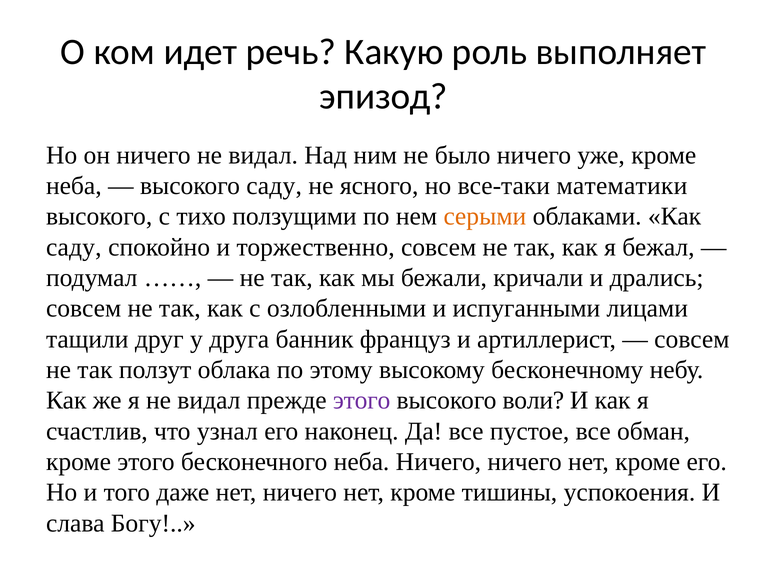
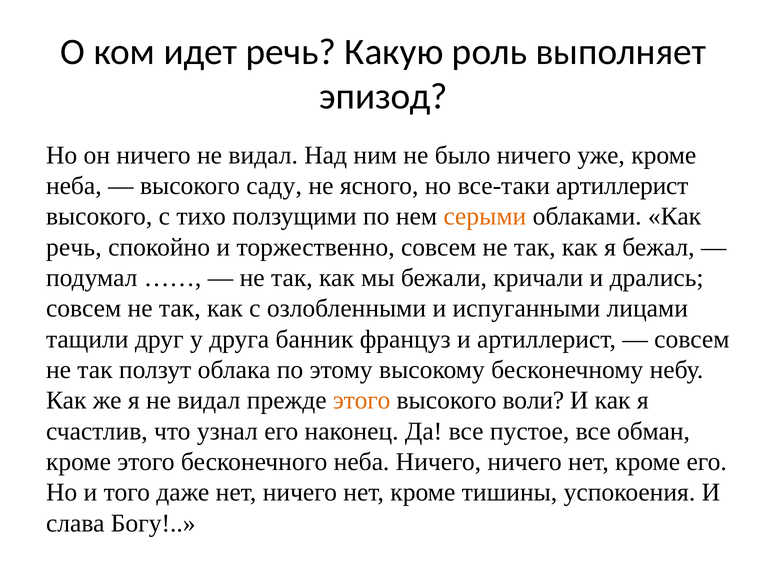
все-таки математики: математики -> артиллерист
саду at (74, 247): саду -> речь
этого at (362, 401) colour: purple -> orange
